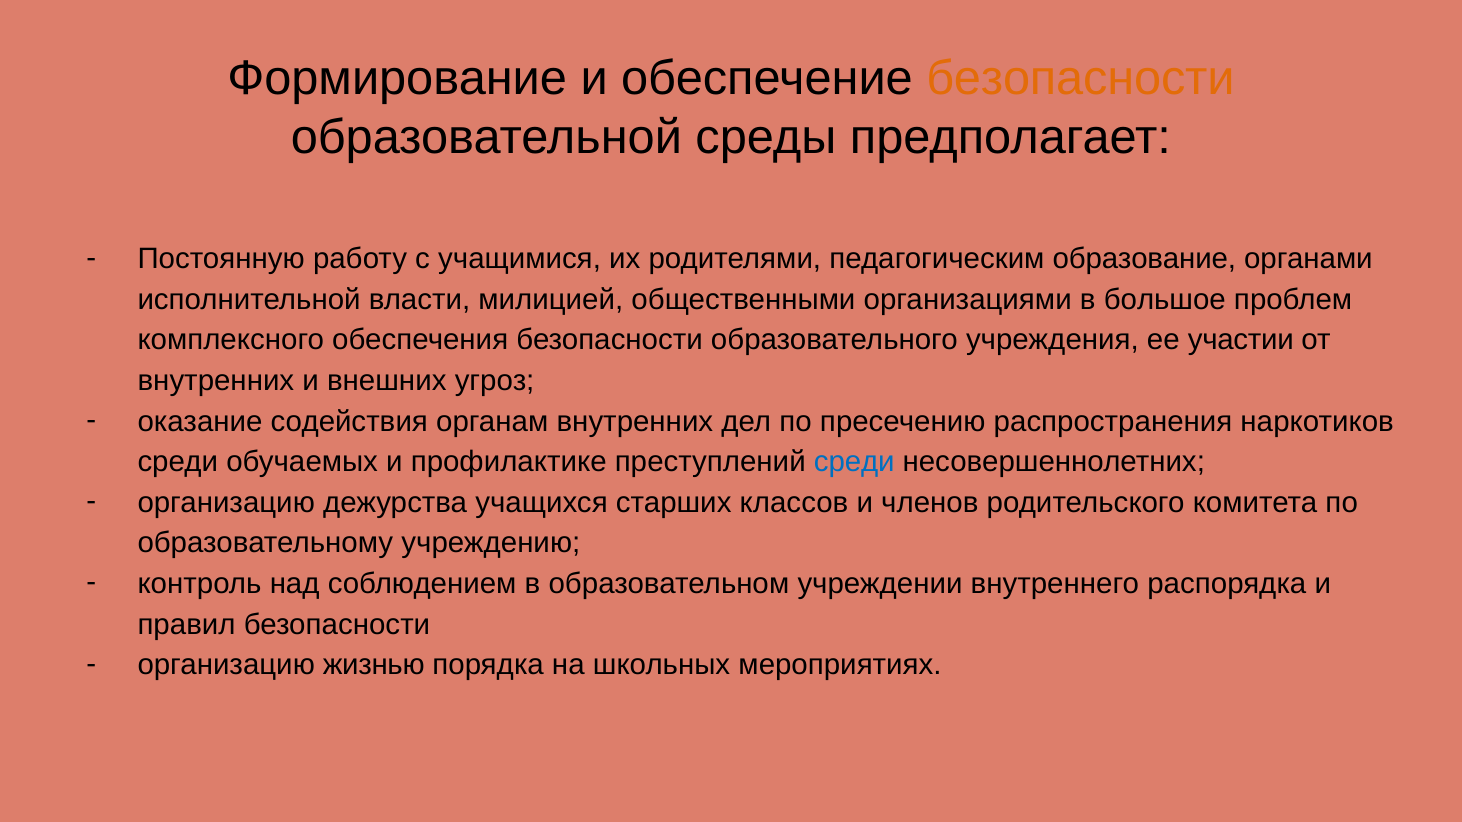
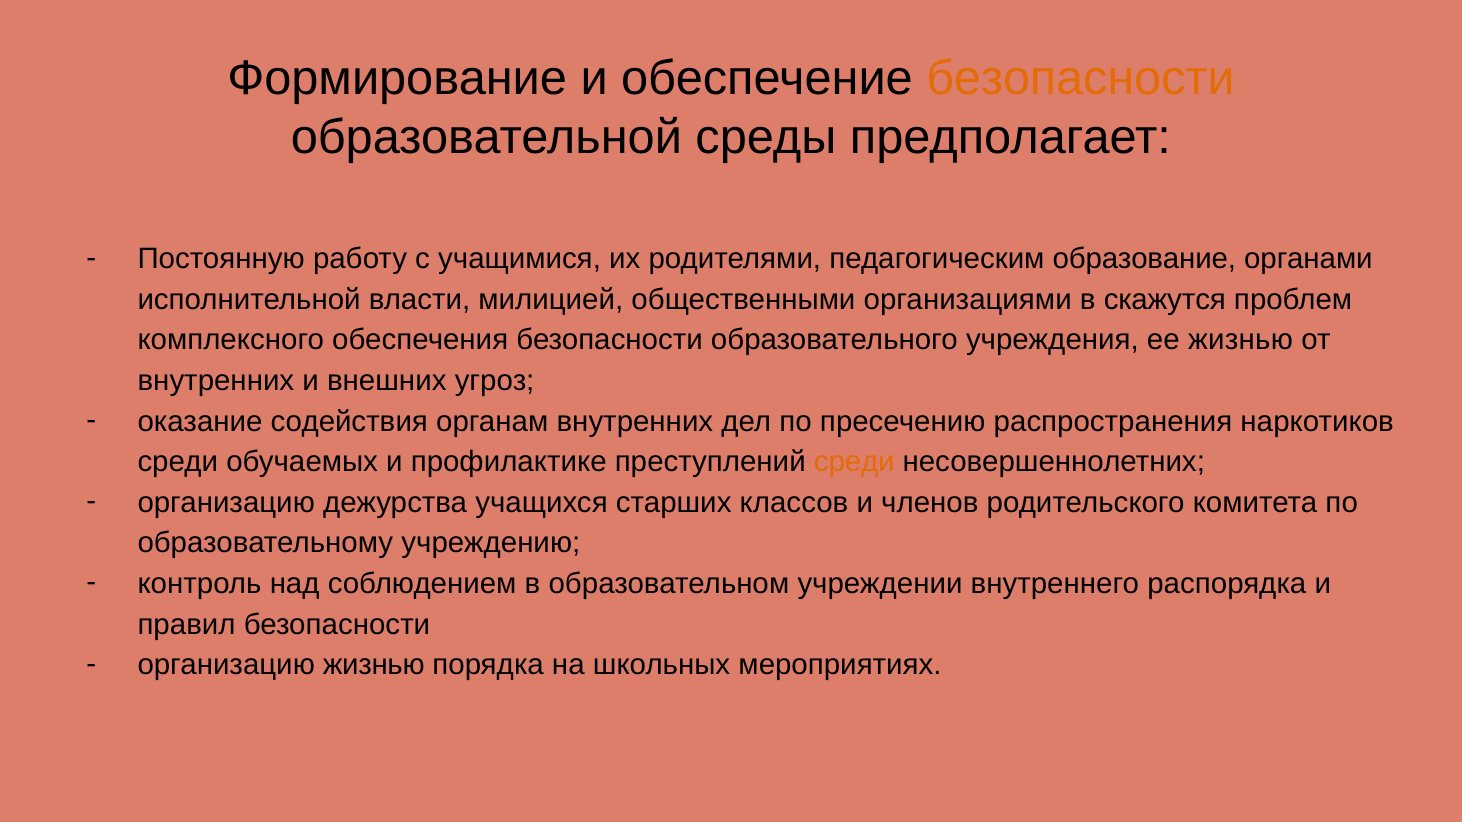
большое: большое -> скажутся
ее участии: участии -> жизнью
среди at (854, 462) colour: blue -> orange
